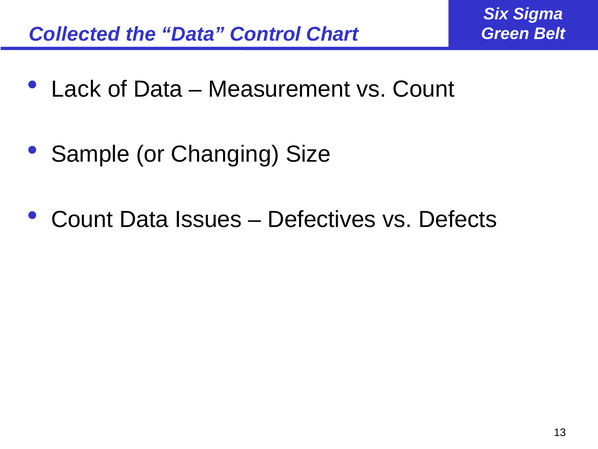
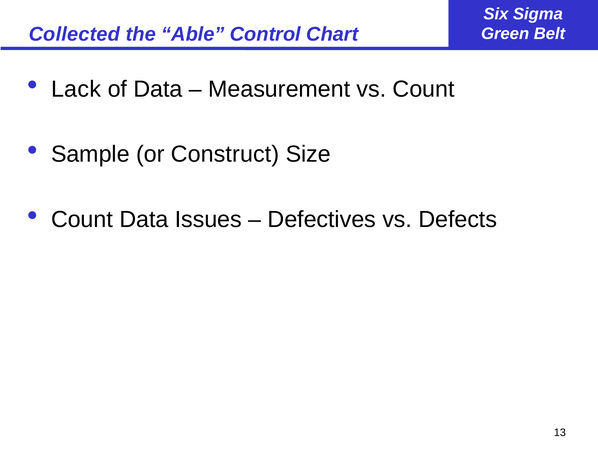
the Data: Data -> Able
Changing: Changing -> Construct
